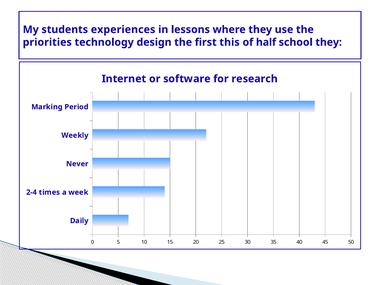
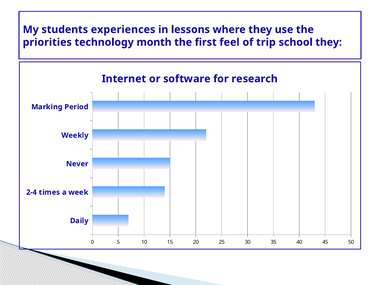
design: design -> month
this: this -> feel
half: half -> trip
